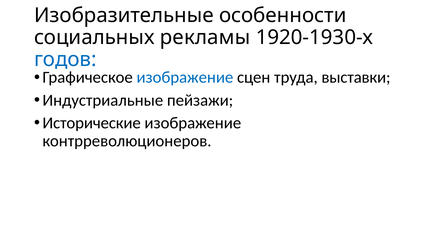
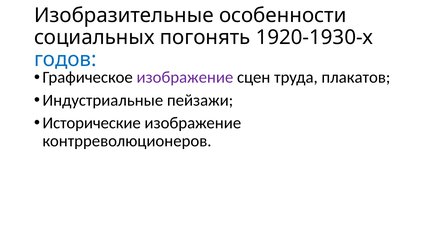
рекламы: рекламы -> погонять
изображение at (185, 78) colour: blue -> purple
выставки: выставки -> плакатов
